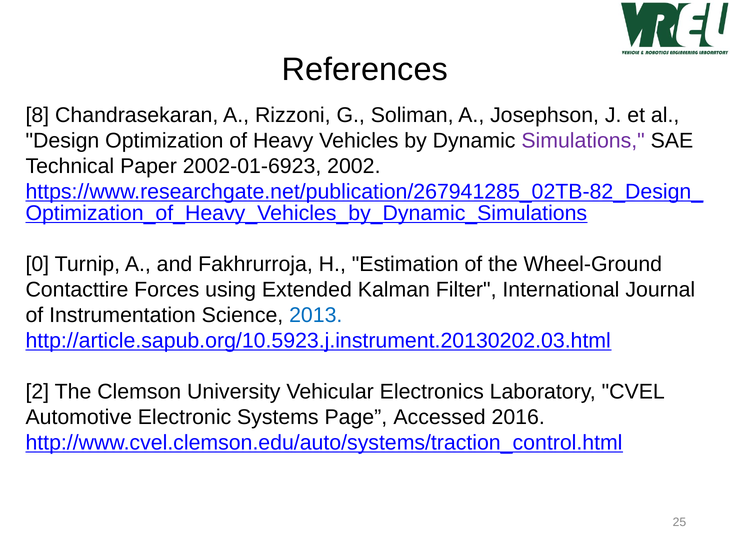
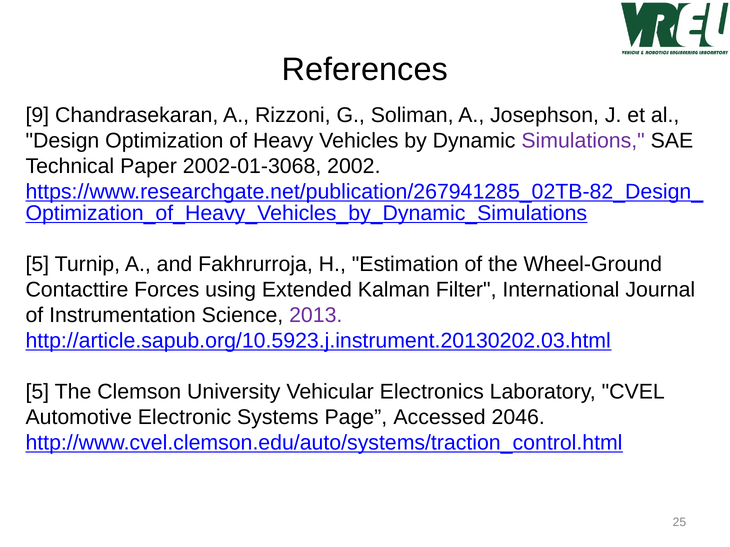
8: 8 -> 9
2002-01-6923: 2002-01-6923 -> 2002-01-3068
0 at (37, 264): 0 -> 5
2013 colour: blue -> purple
2 at (37, 392): 2 -> 5
2016: 2016 -> 2046
